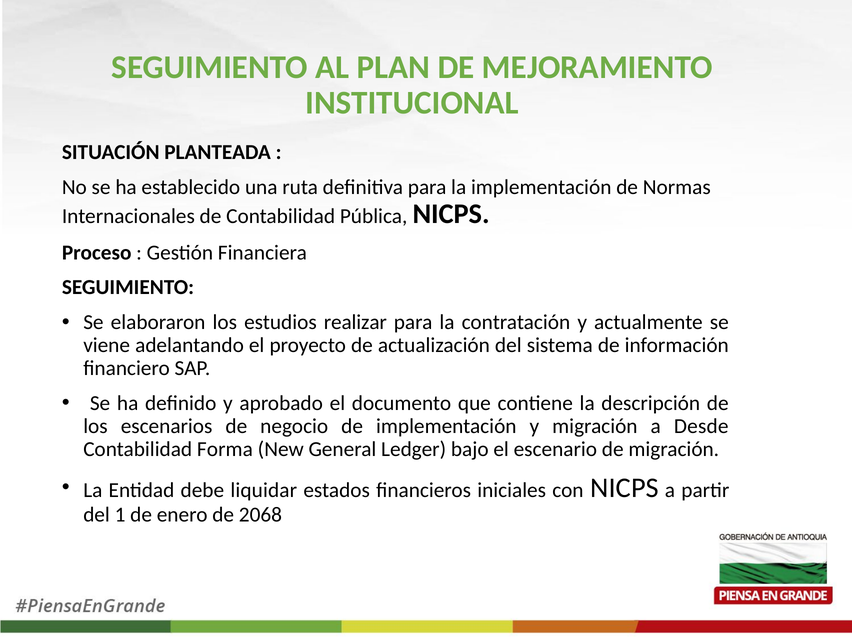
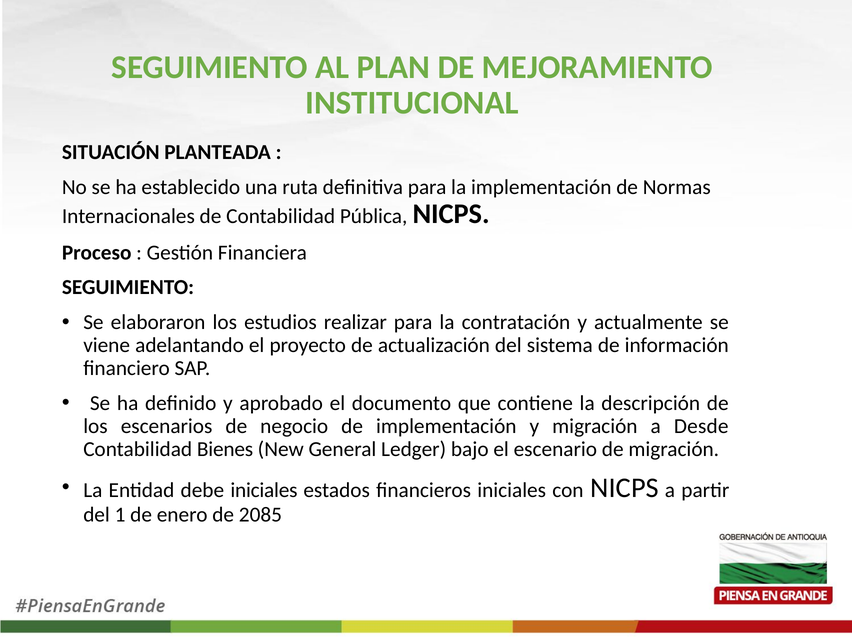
Forma: Forma -> Bienes
debe liquidar: liquidar -> iniciales
2068: 2068 -> 2085
